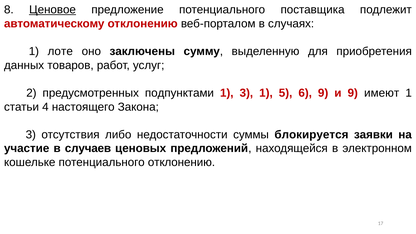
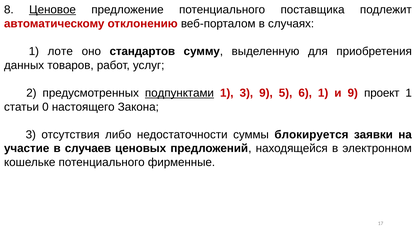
заключены: заключены -> стандартов
подпунктами underline: none -> present
3 1: 1 -> 9
6 9: 9 -> 1
имеют: имеют -> проект
4: 4 -> 0
потенциального отклонению: отклонению -> фирменные
